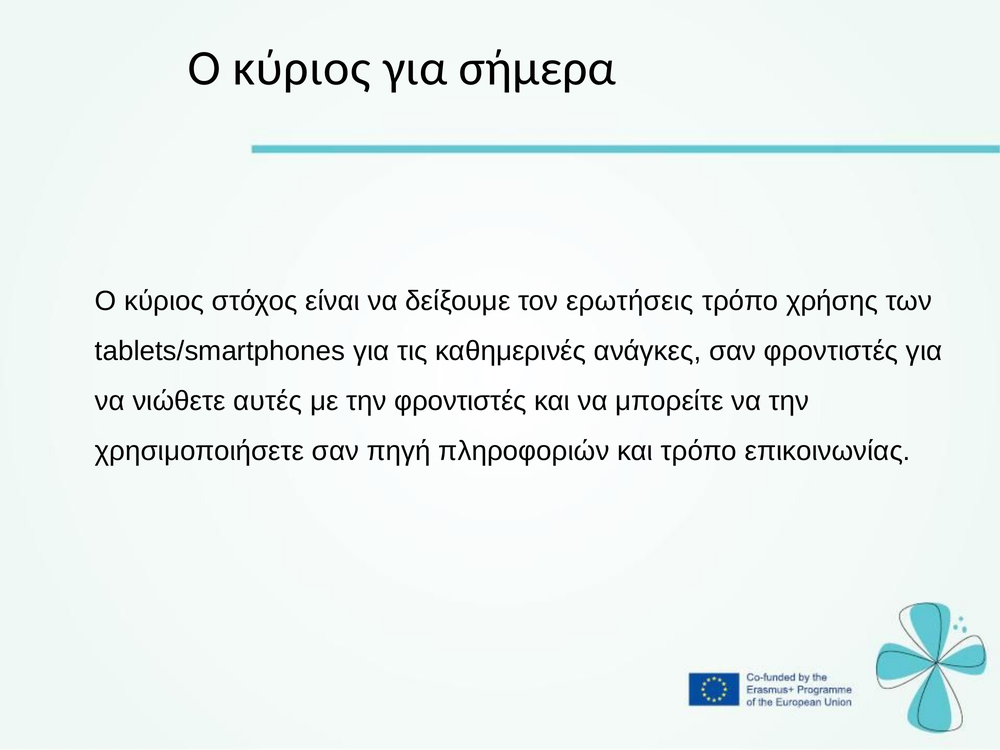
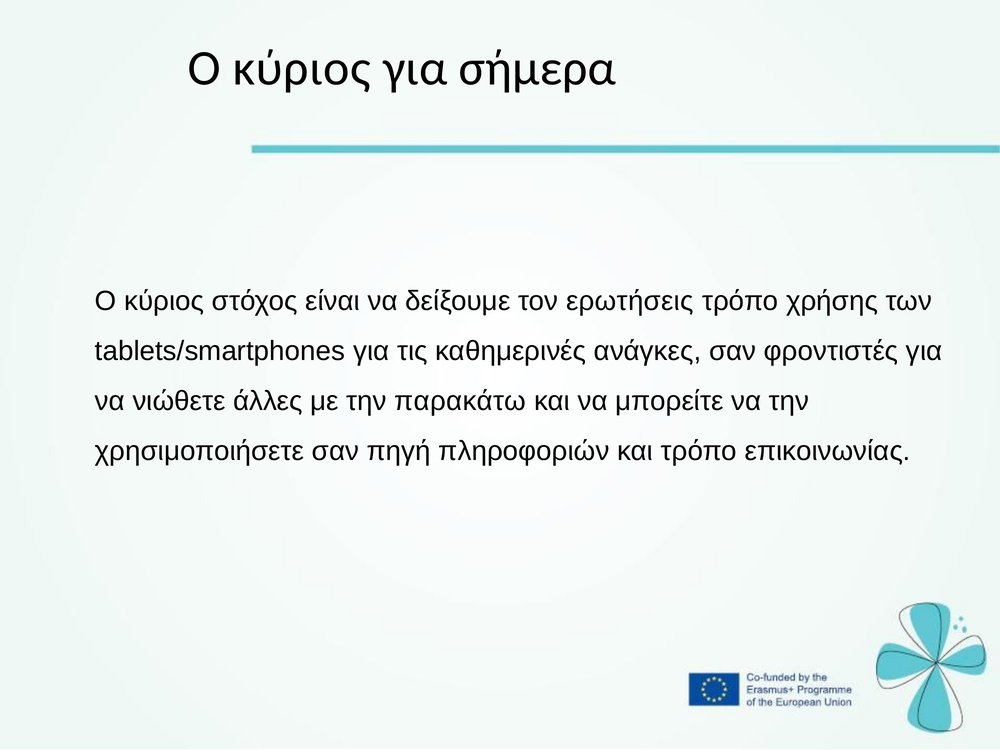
αυτές: αυτές -> άλλες
την φροντιστές: φροντιστές -> παρακάτω
